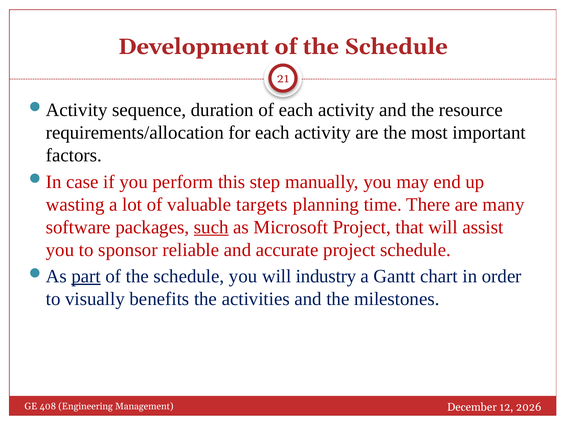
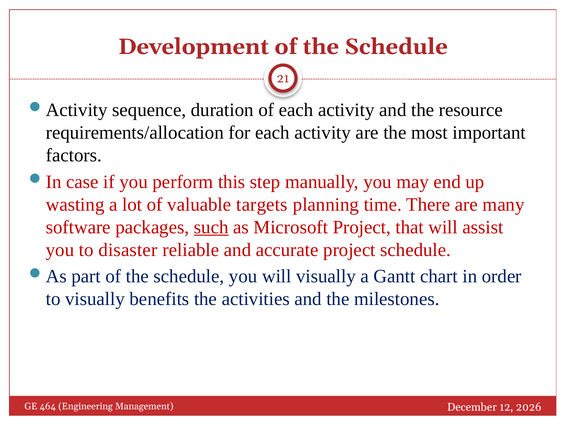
sponsor: sponsor -> disaster
part underline: present -> none
will industry: industry -> visually
408: 408 -> 464
